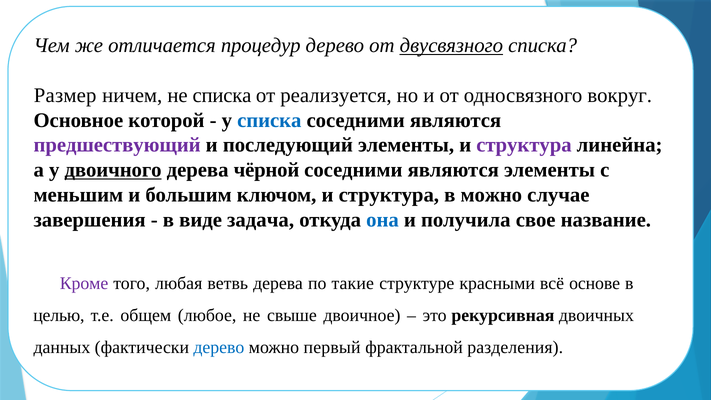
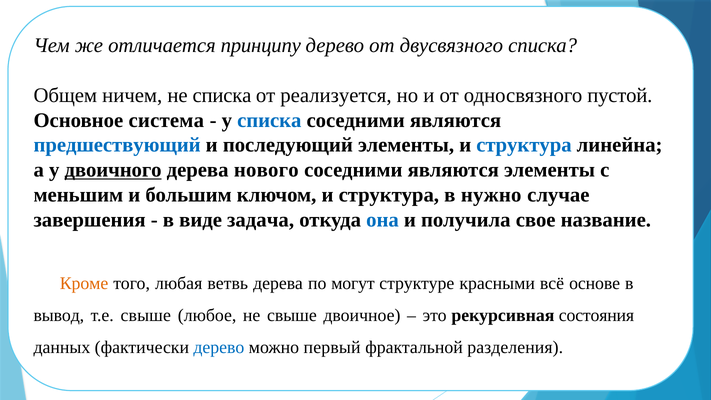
процедур: процедур -> принципу
двусвязного underline: present -> none
Размер: Размер -> Общем
вокруг: вокруг -> пустой
которой: которой -> система
предшествующий colour: purple -> blue
структура at (524, 145) colour: purple -> blue
чёрной: чёрной -> нового
в можно: можно -> нужно
Кроме colour: purple -> orange
такие: такие -> могут
целью: целью -> вывод
т.е общем: общем -> свыше
двоичных: двоичных -> состояния
